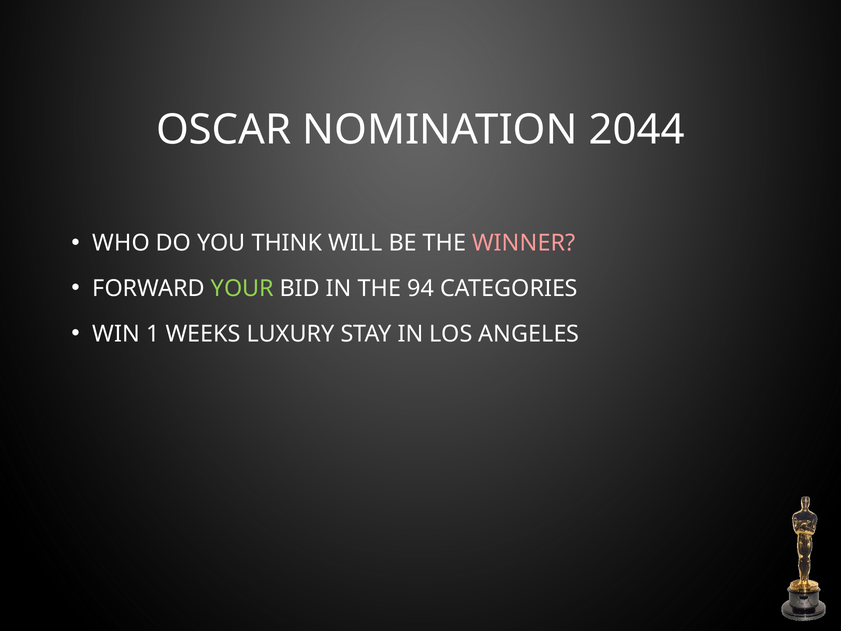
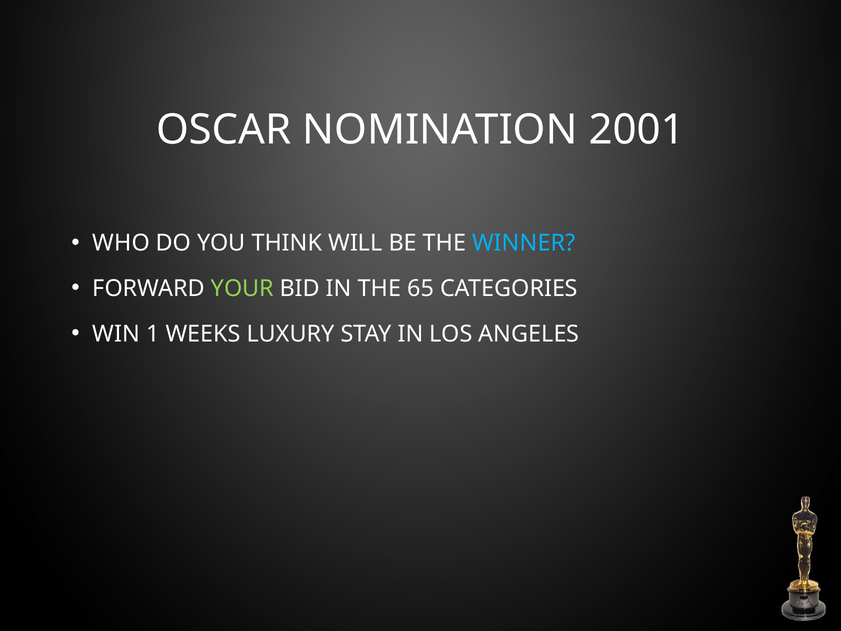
2044: 2044 -> 2001
WINNER colour: pink -> light blue
94: 94 -> 65
